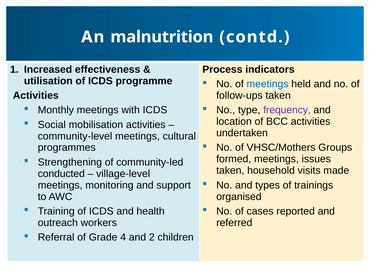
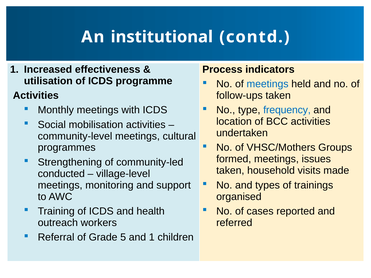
malnutrition: malnutrition -> institutional
frequency colour: purple -> blue
4: 4 -> 5
and 2: 2 -> 1
